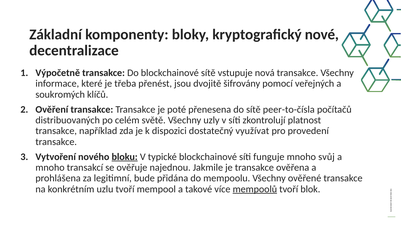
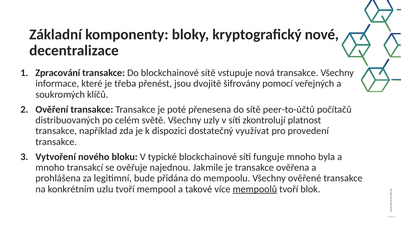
Výpočetně: Výpočetně -> Zpracování
peer-to-čísla: peer-to-čísla -> peer-to-účtů
bloku underline: present -> none
svůj: svůj -> byla
